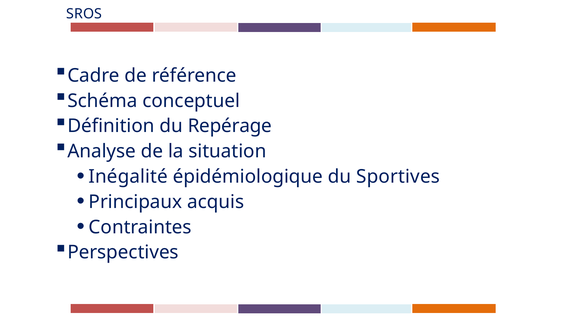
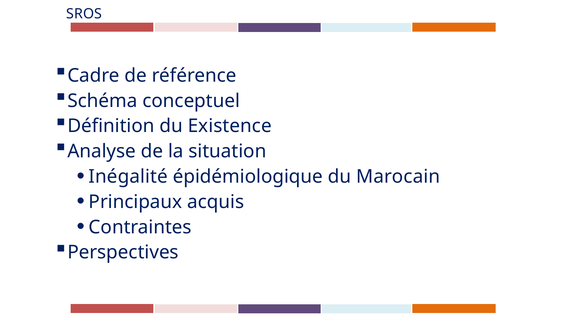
Repérage: Repérage -> Existence
Sportives: Sportives -> Marocain
